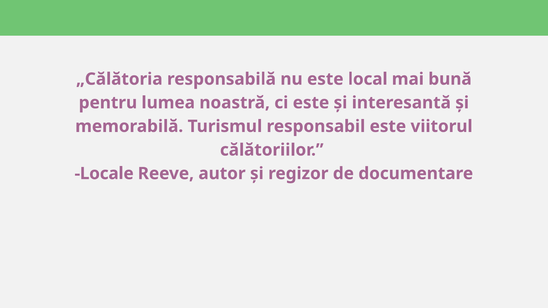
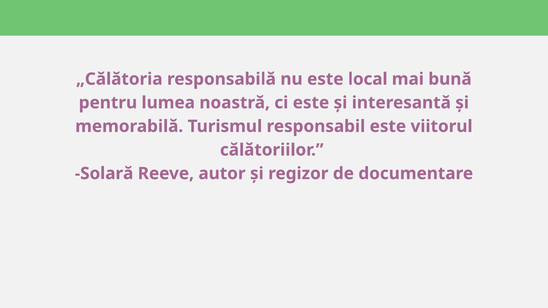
Locale: Locale -> Solară
